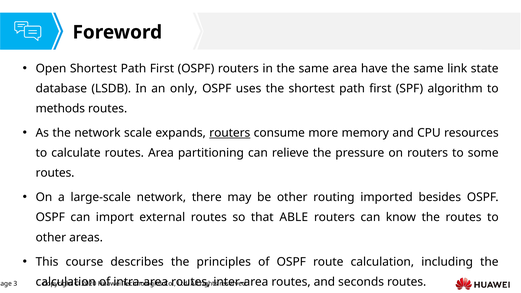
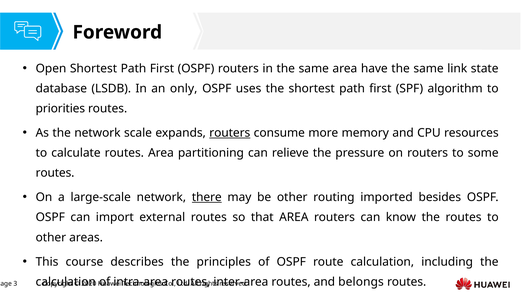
methods: methods -> priorities
there underline: none -> present
that ABLE: ABLE -> AREA
seconds: seconds -> belongs
